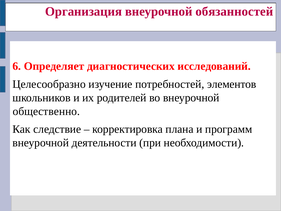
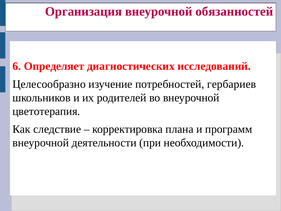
элементов: элементов -> гербариев
общественно: общественно -> цветотерапия
